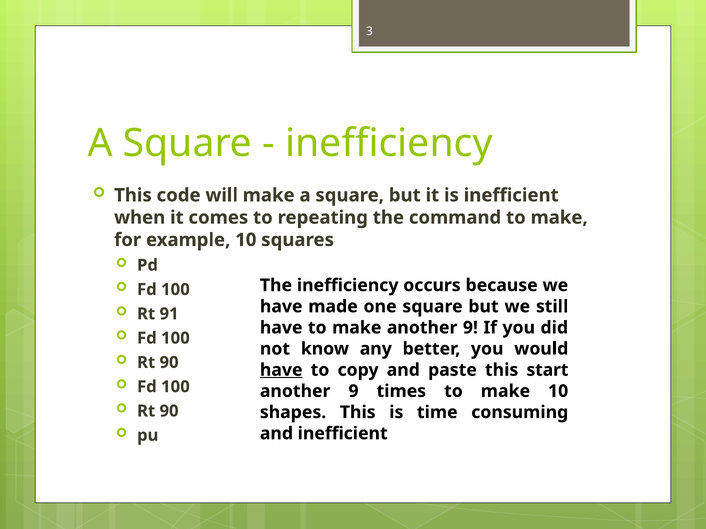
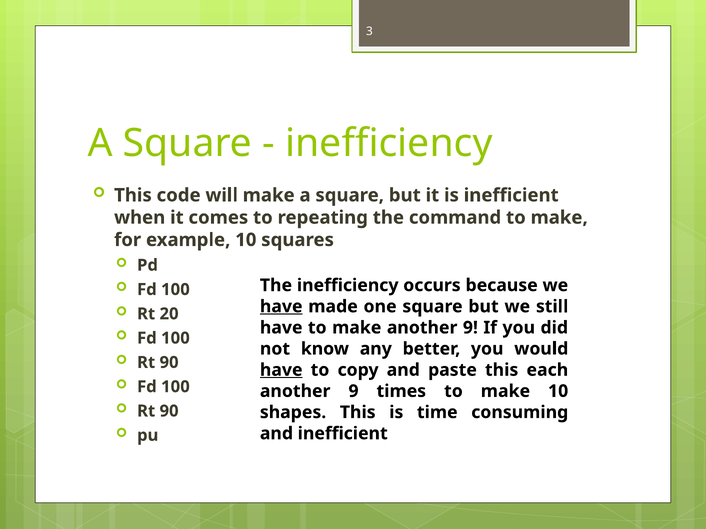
have at (281, 307) underline: none -> present
91: 91 -> 20
start: start -> each
